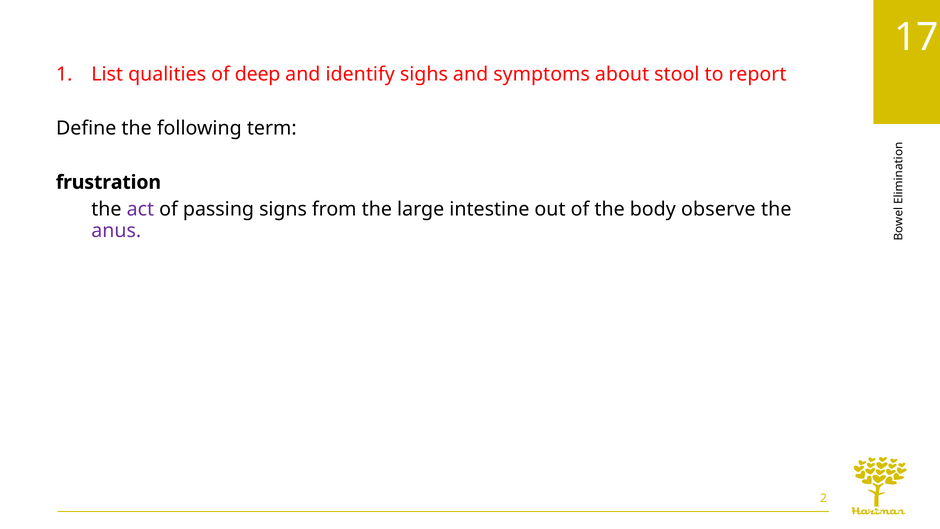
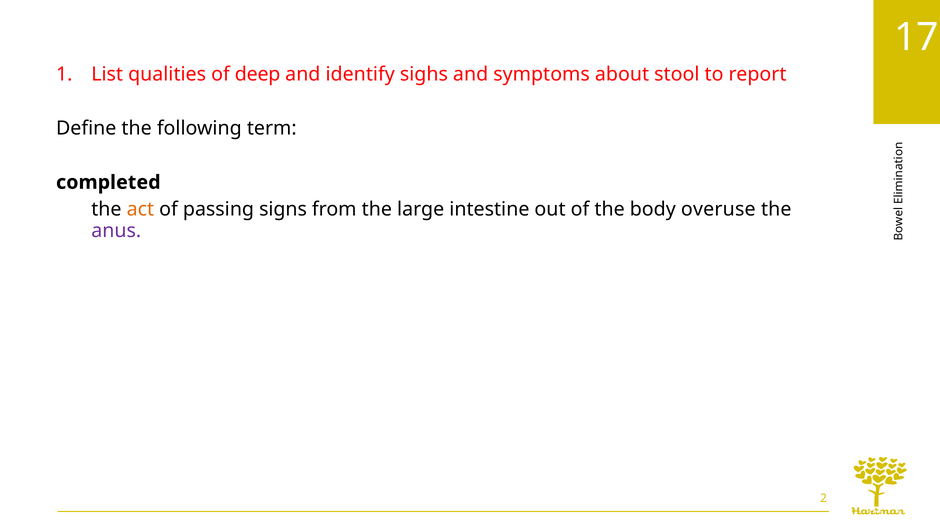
frustration: frustration -> completed
act colour: purple -> orange
observe: observe -> overuse
